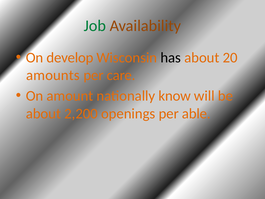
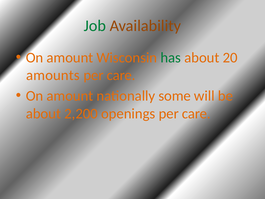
develop at (70, 58): develop -> amount
has colour: black -> green
know: know -> some
openings per able: able -> care
